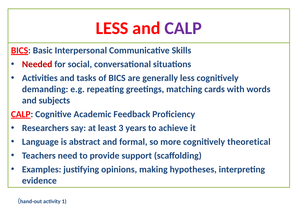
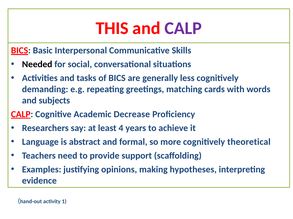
LESS at (112, 28): LESS -> THIS
Needed colour: red -> black
Feedback: Feedback -> Decrease
3: 3 -> 4
